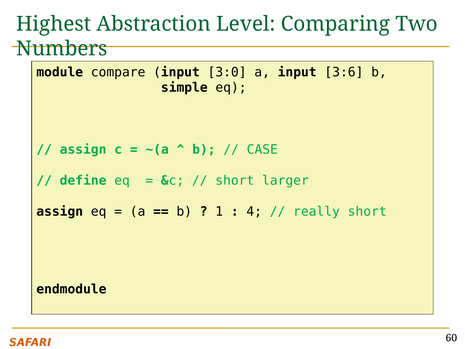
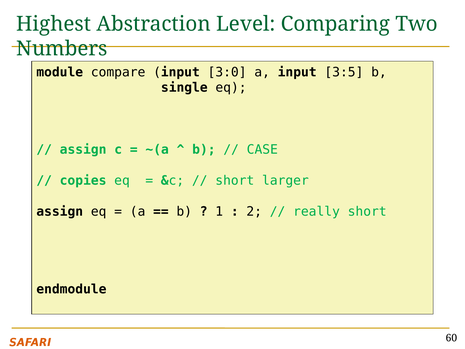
3:6: 3:6 -> 3:5
simple: simple -> single
define: define -> copies
4: 4 -> 2
